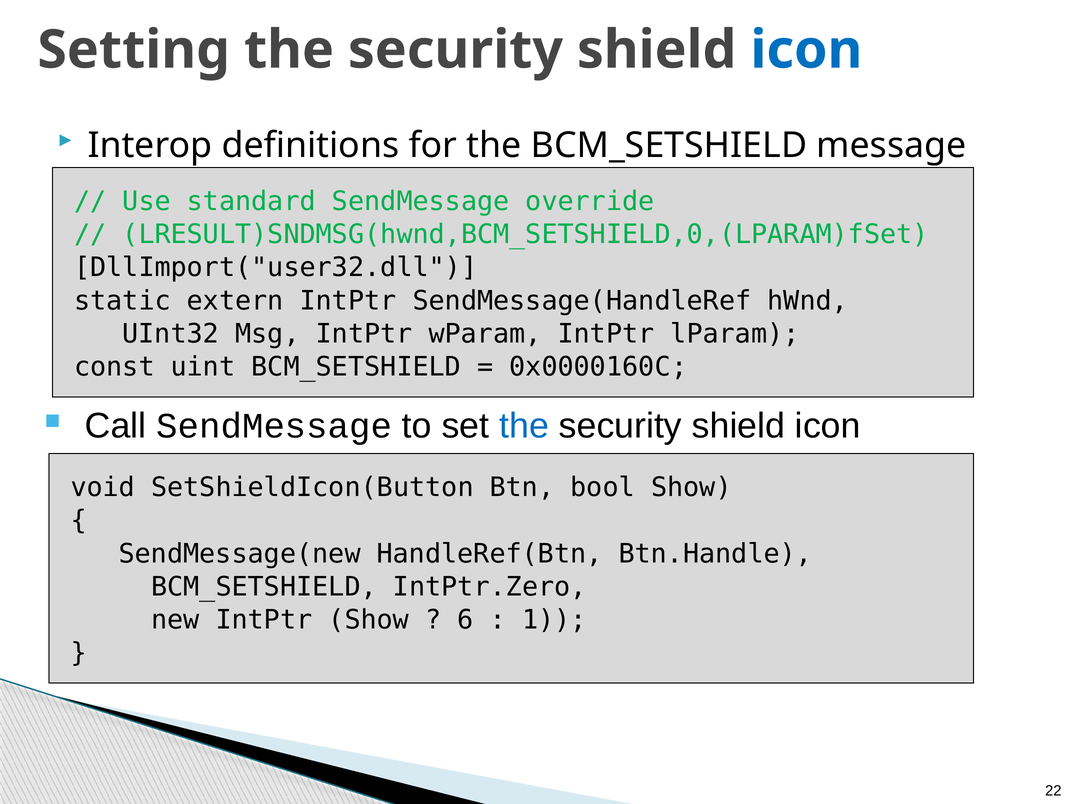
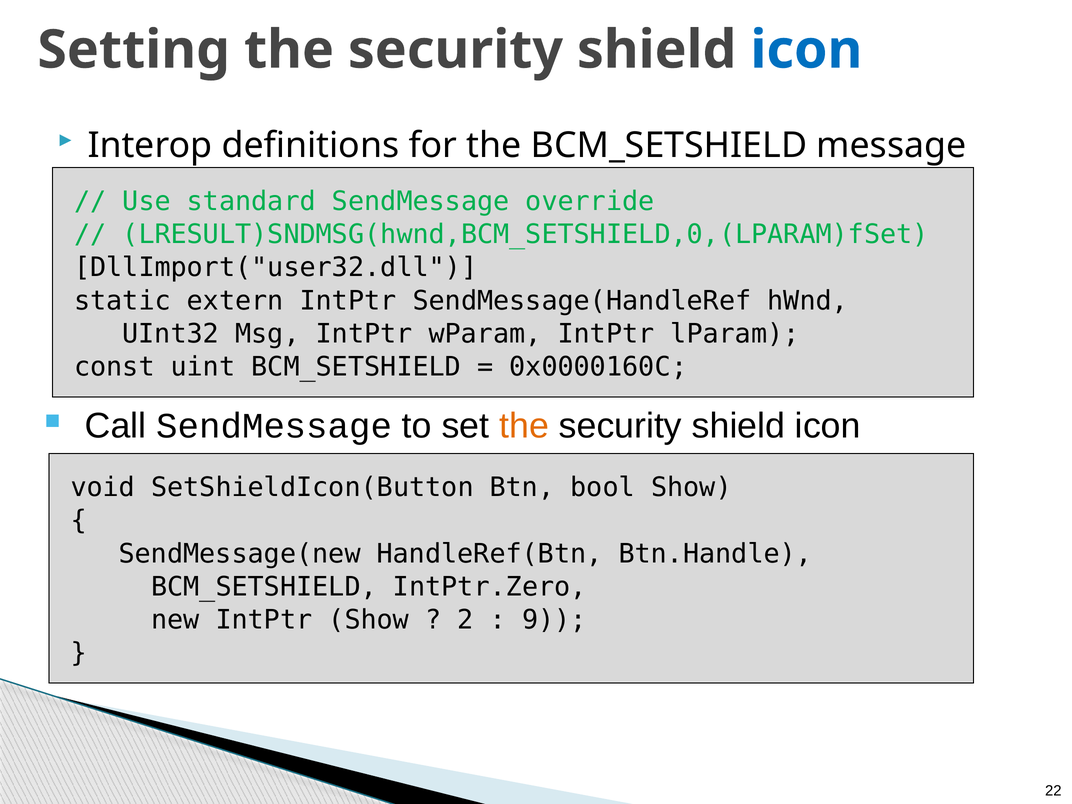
the at (524, 426) colour: blue -> orange
6: 6 -> 2
1: 1 -> 9
